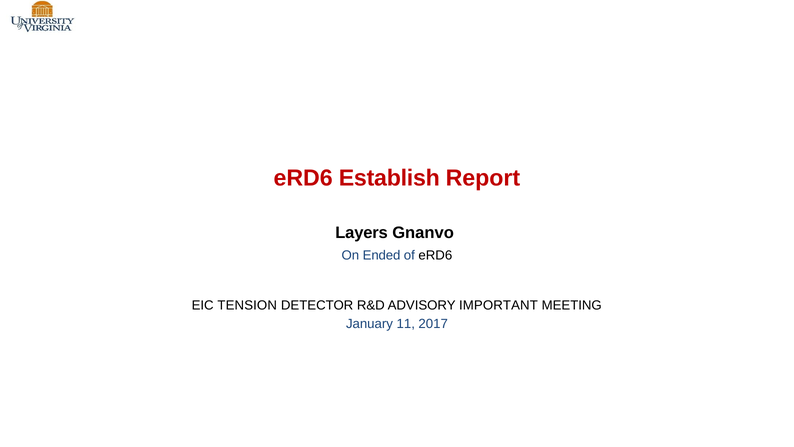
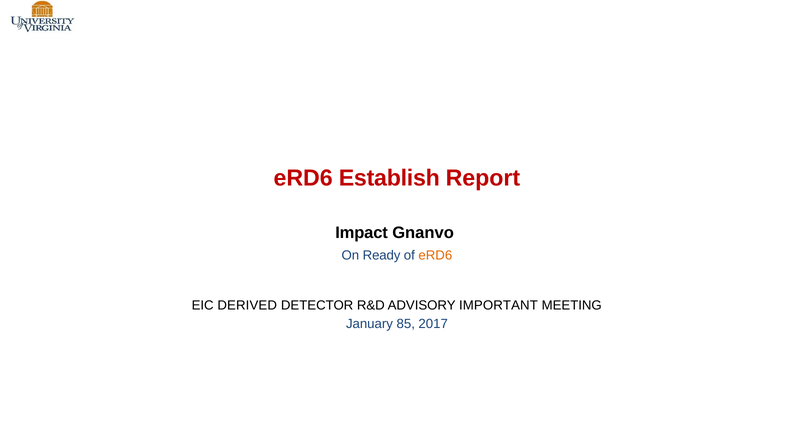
Layers: Layers -> Impact
Ended: Ended -> Ready
eRD6 at (435, 255) colour: black -> orange
TENSION: TENSION -> DERIVED
11: 11 -> 85
